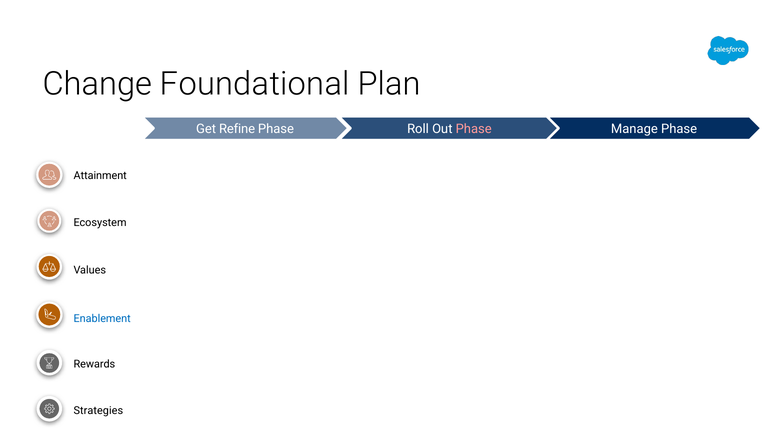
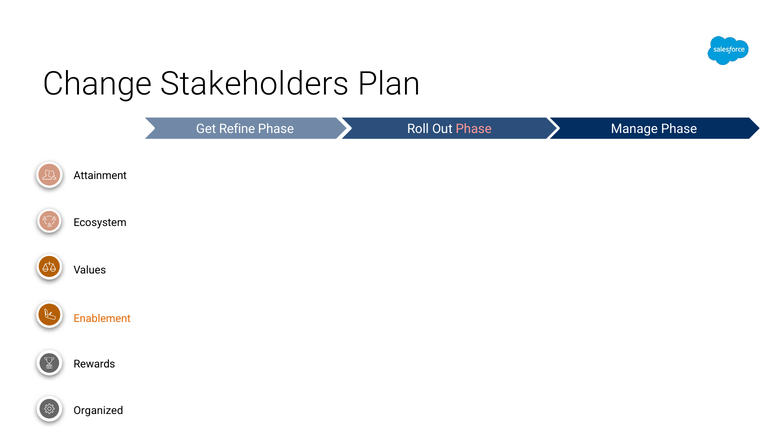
Foundational: Foundational -> Stakeholders
Enablement colour: blue -> orange
Strategies: Strategies -> Organized
